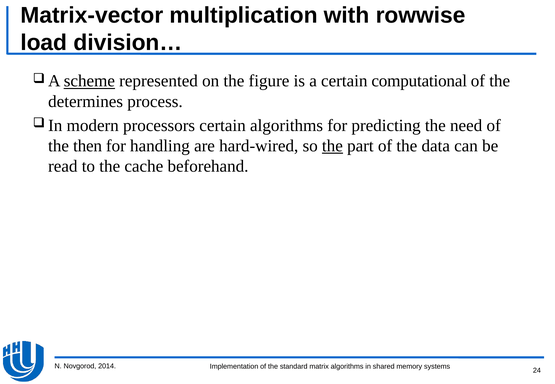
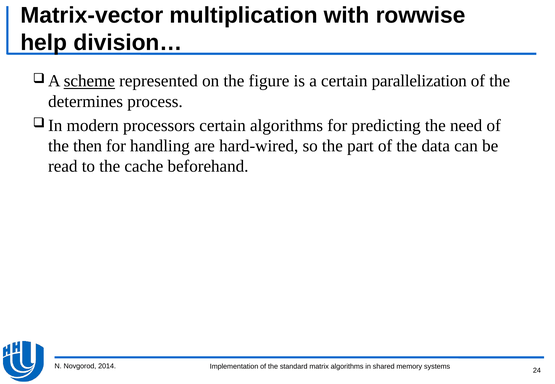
load: load -> help
computational: computational -> parallelization
the at (332, 146) underline: present -> none
